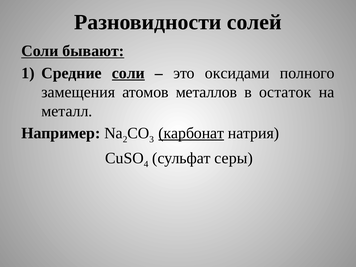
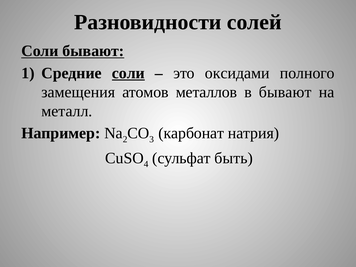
в остаток: остаток -> бывают
карбонат underline: present -> none
серы: серы -> быть
